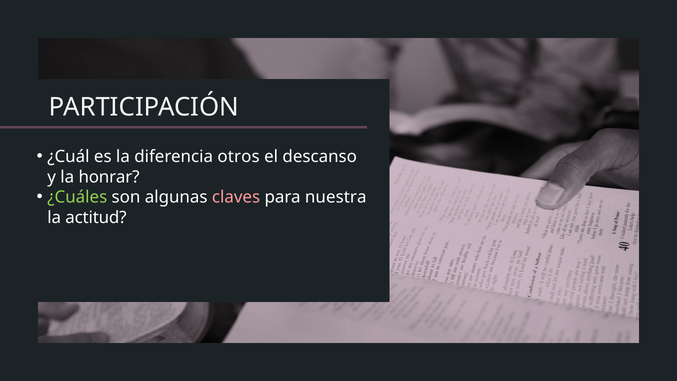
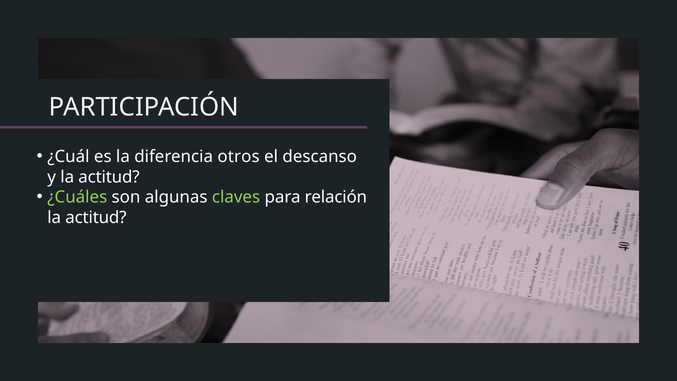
y la honrar: honrar -> actitud
claves colour: pink -> light green
nuestra: nuestra -> relación
